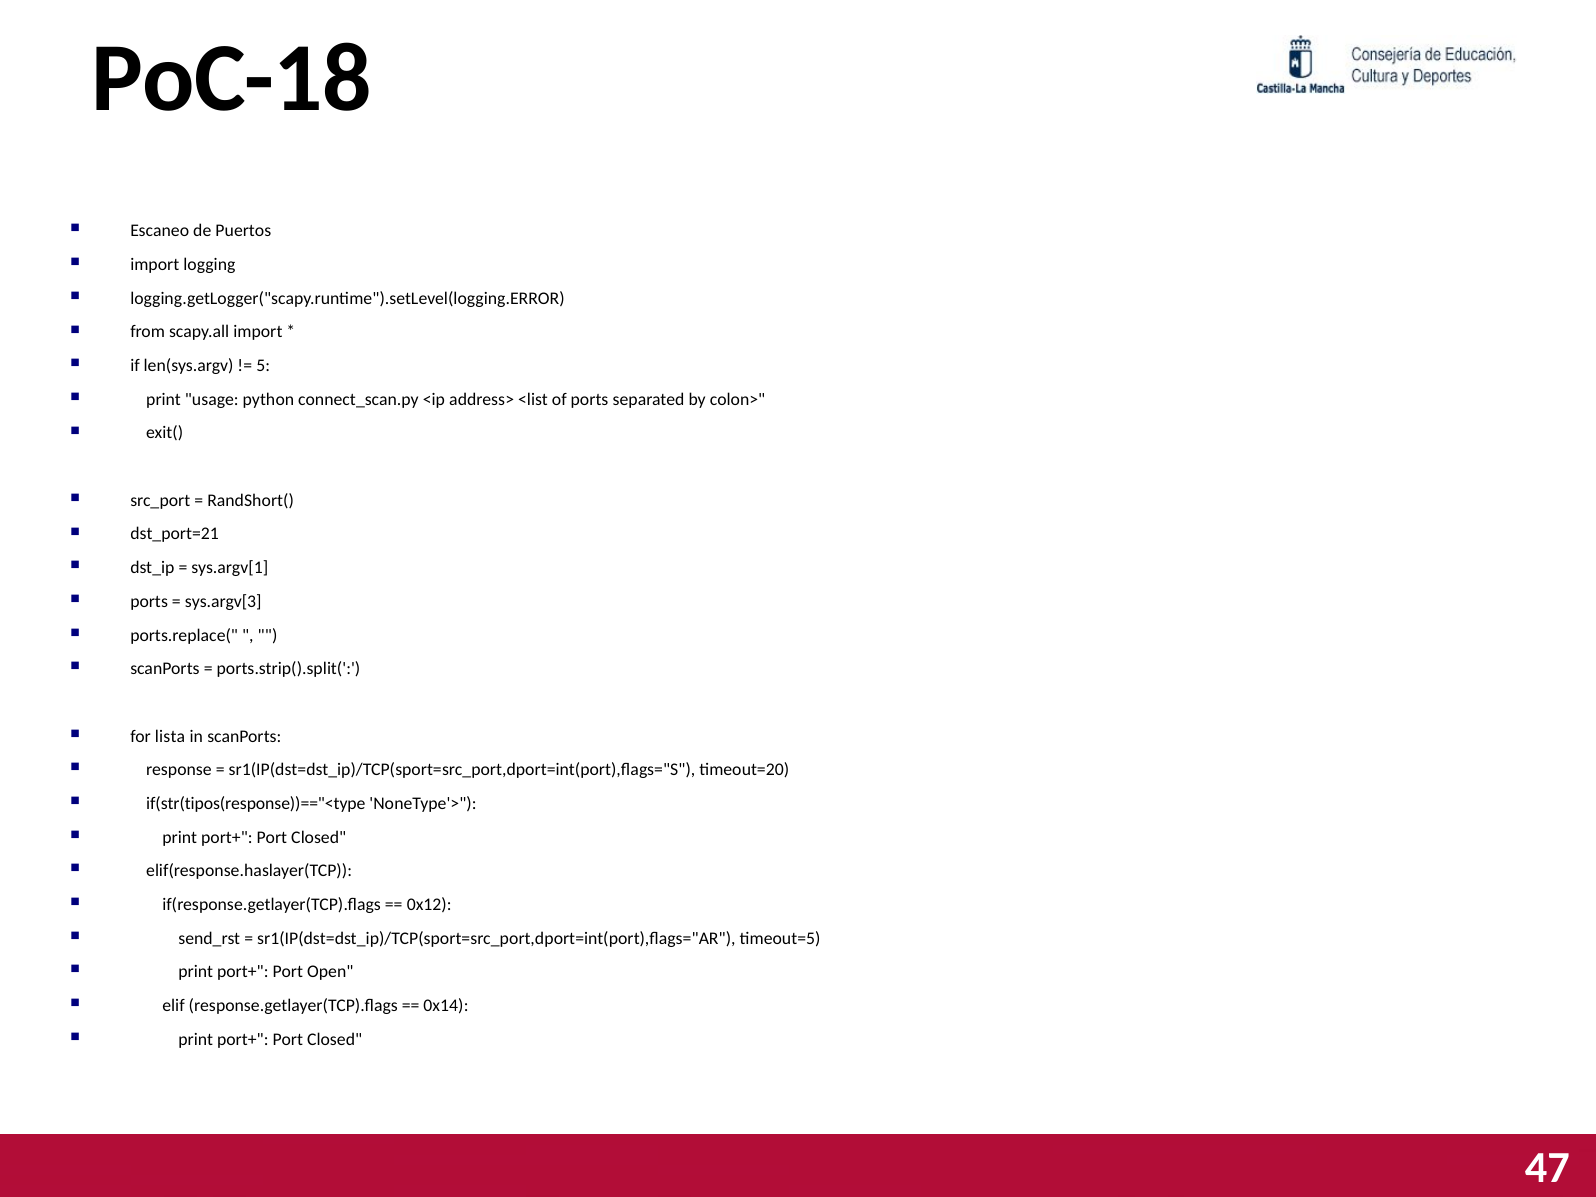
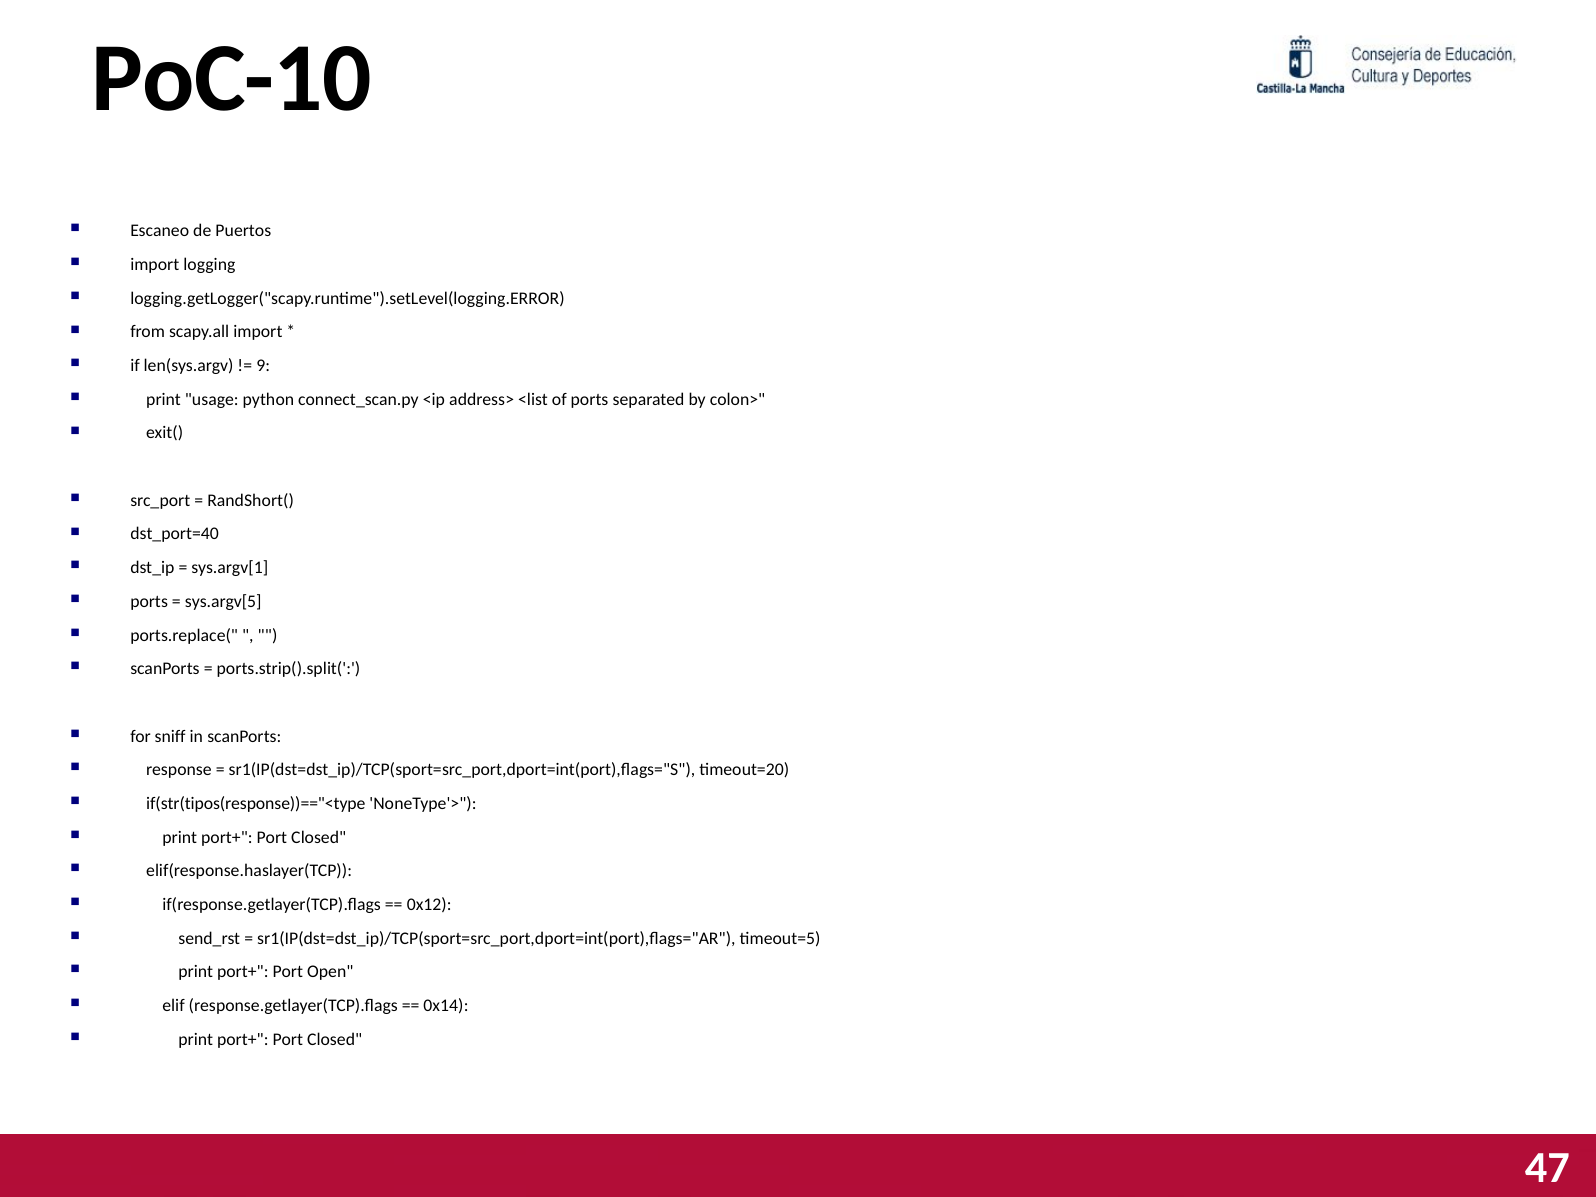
PoC-18: PoC-18 -> PoC-10
5: 5 -> 9
dst_port=21: dst_port=21 -> dst_port=40
sys.argv[3: sys.argv[3 -> sys.argv[5
lista: lista -> sniff
